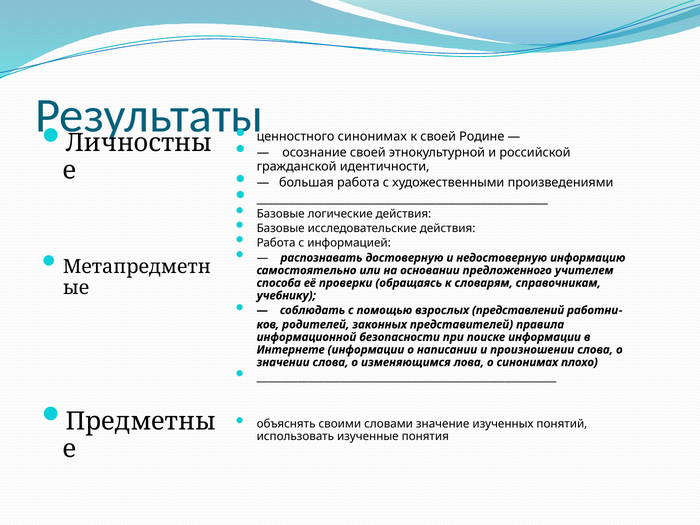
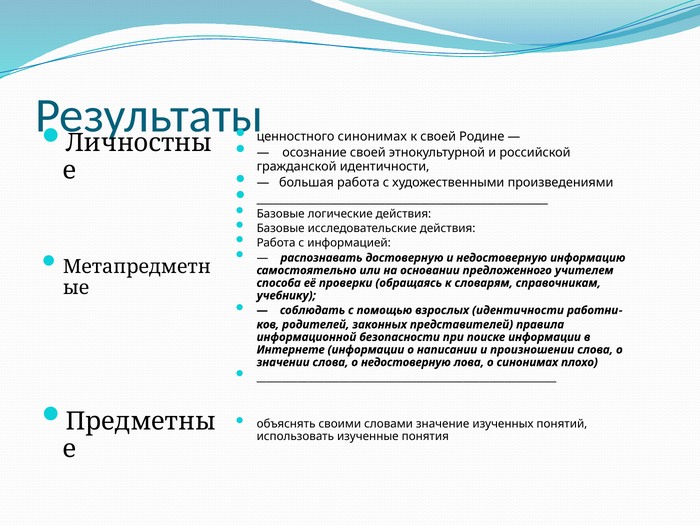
взрослых представлений: представлений -> идентичности
о изменяющимся: изменяющимся -> недостоверную
